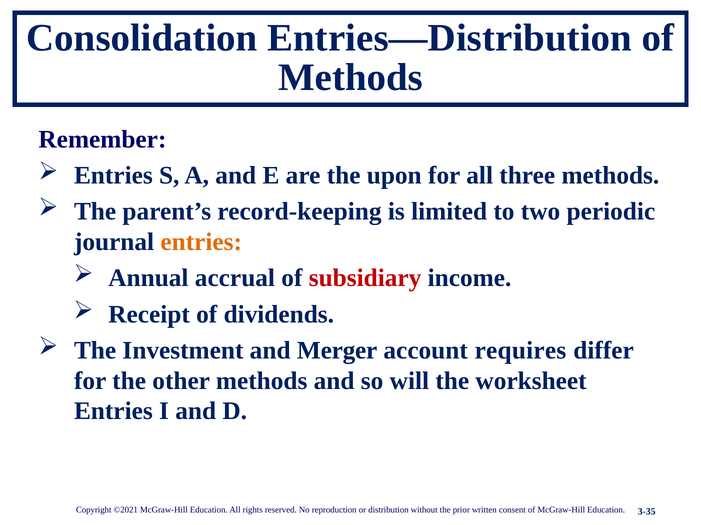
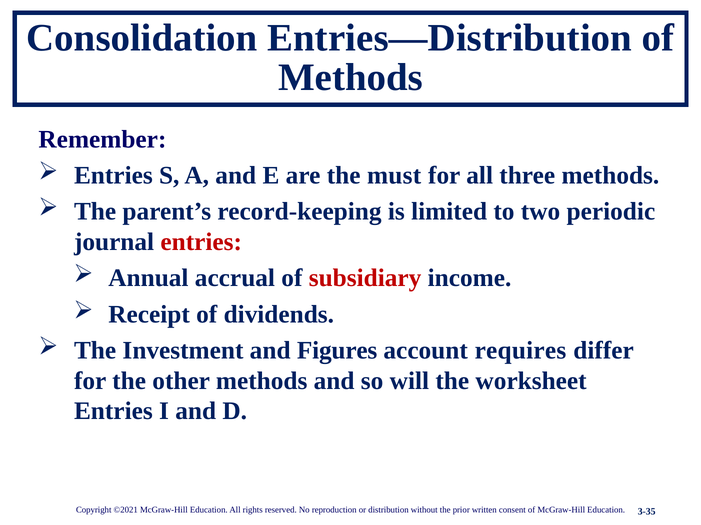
upon: upon -> must
entries at (201, 242) colour: orange -> red
Merger: Merger -> Figures
